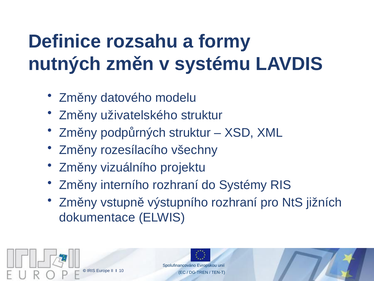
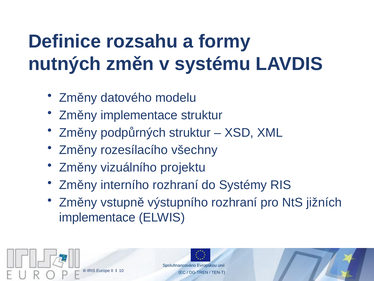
Změny uživatelského: uživatelského -> implementace
dokumentace at (97, 217): dokumentace -> implementace
